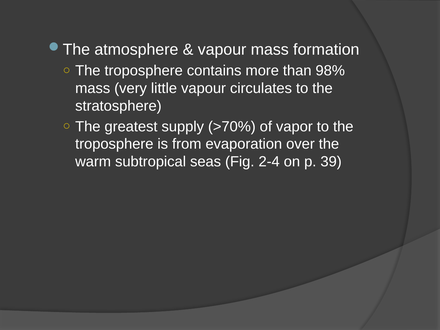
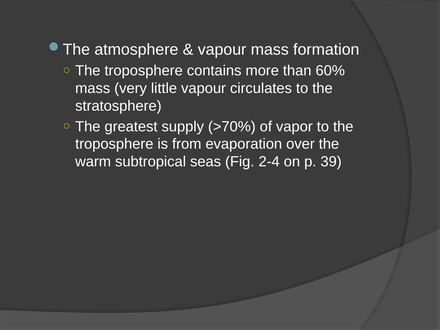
98%: 98% -> 60%
